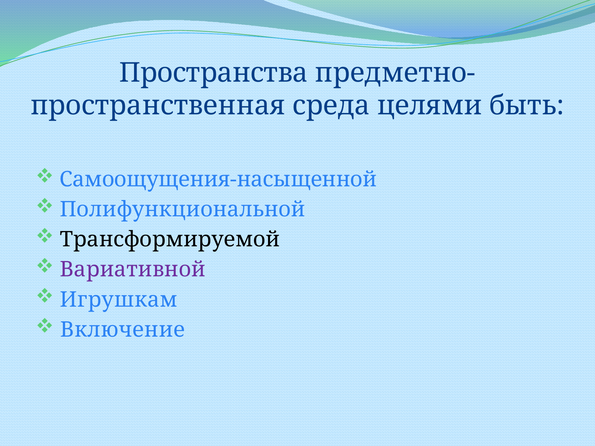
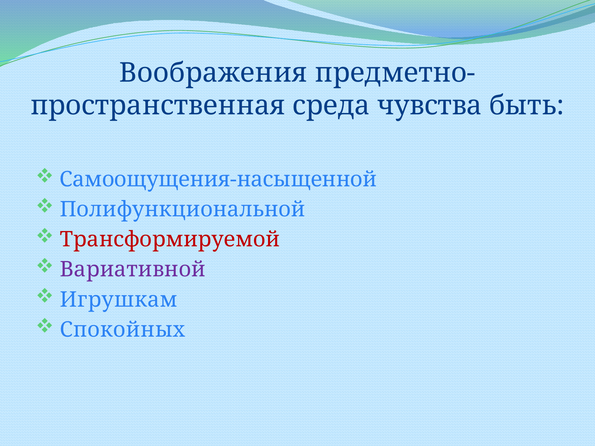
Пространства: Пространства -> Воображения
целями: целями -> чувства
Трансформируемой colour: black -> red
Включение: Включение -> Спокойных
